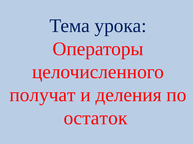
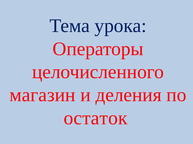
получат: получат -> магазин
